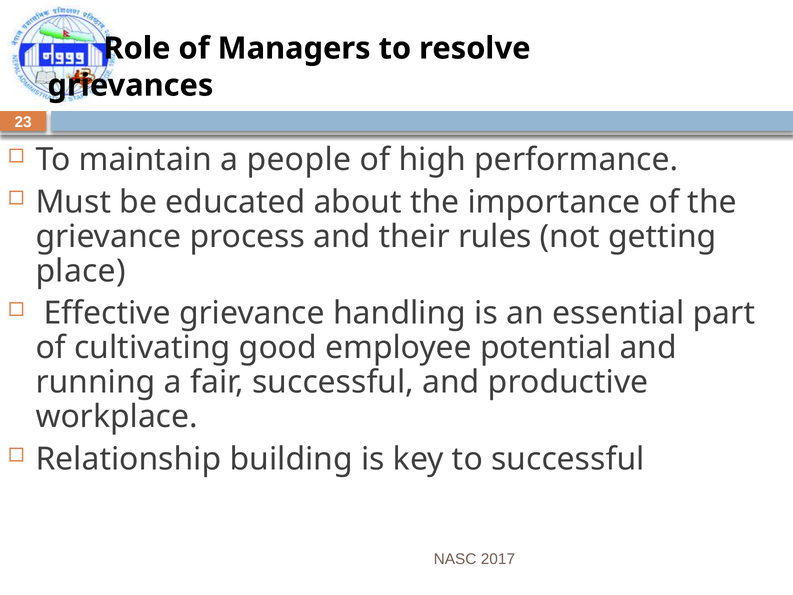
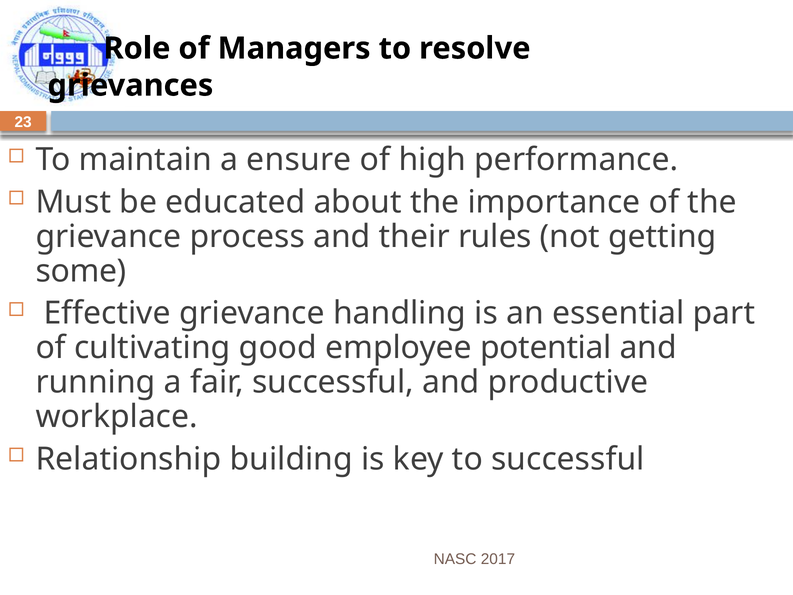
people: people -> ensure
place: place -> some
